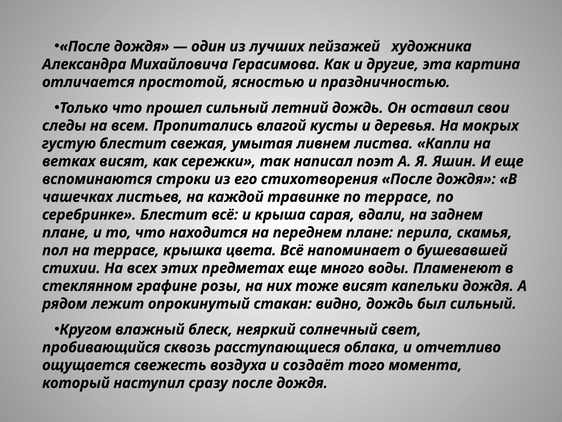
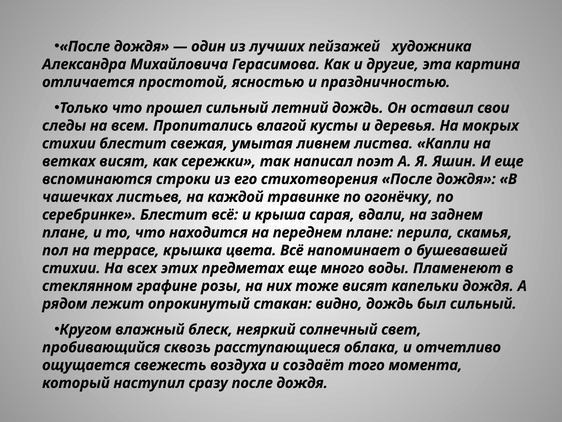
густую at (69, 143): густую -> стихии
по террасе: террасе -> огонёчку
